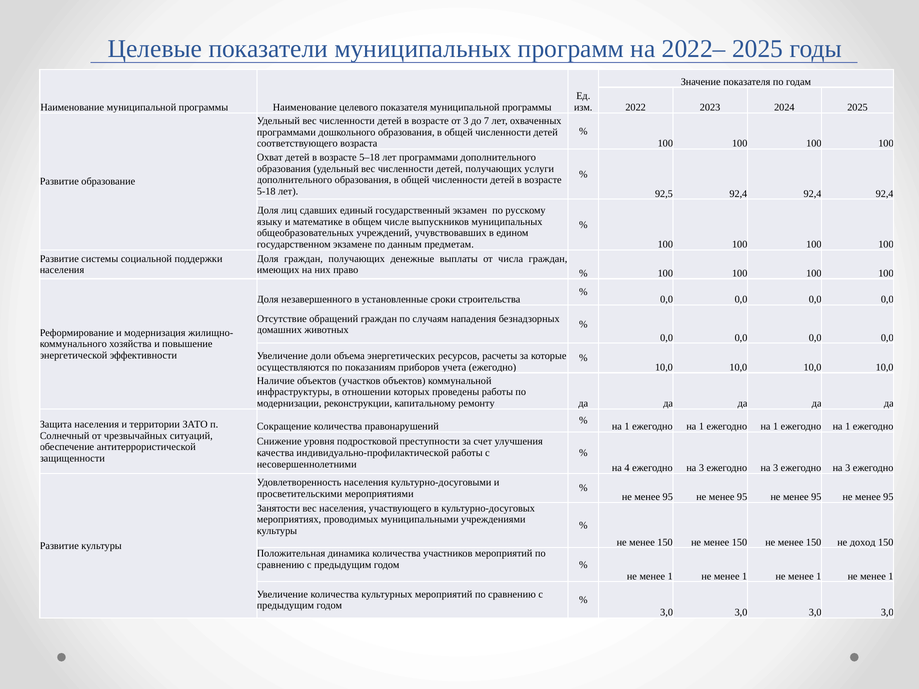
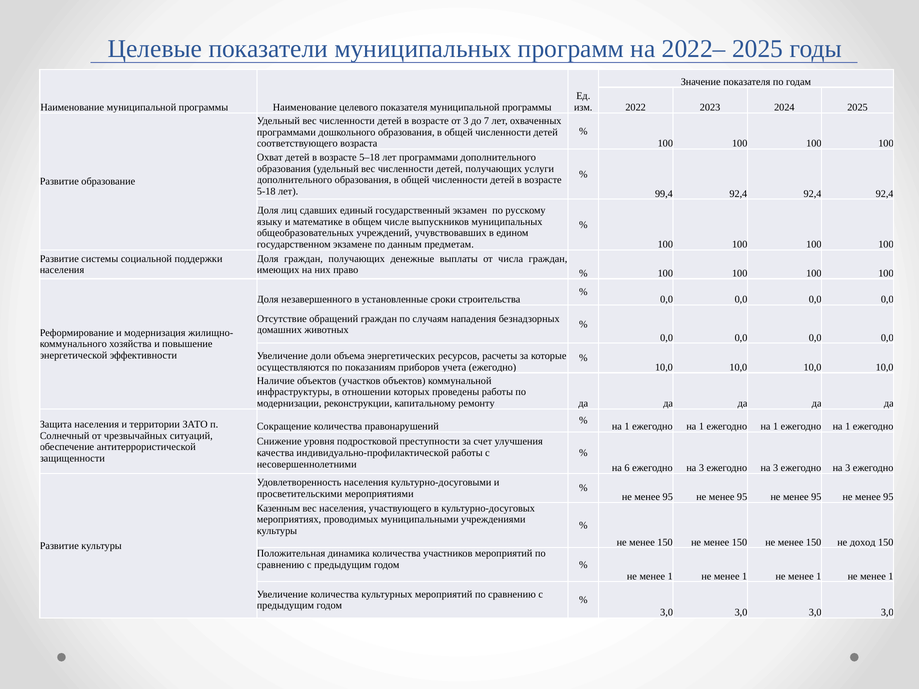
92,5: 92,5 -> 99,4
4: 4 -> 6
Занятости: Занятости -> Казенным
